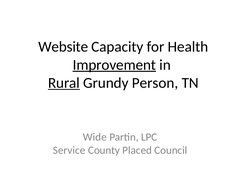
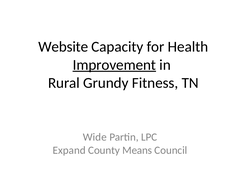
Rural underline: present -> none
Person: Person -> Fitness
Service: Service -> Expand
Placed: Placed -> Means
